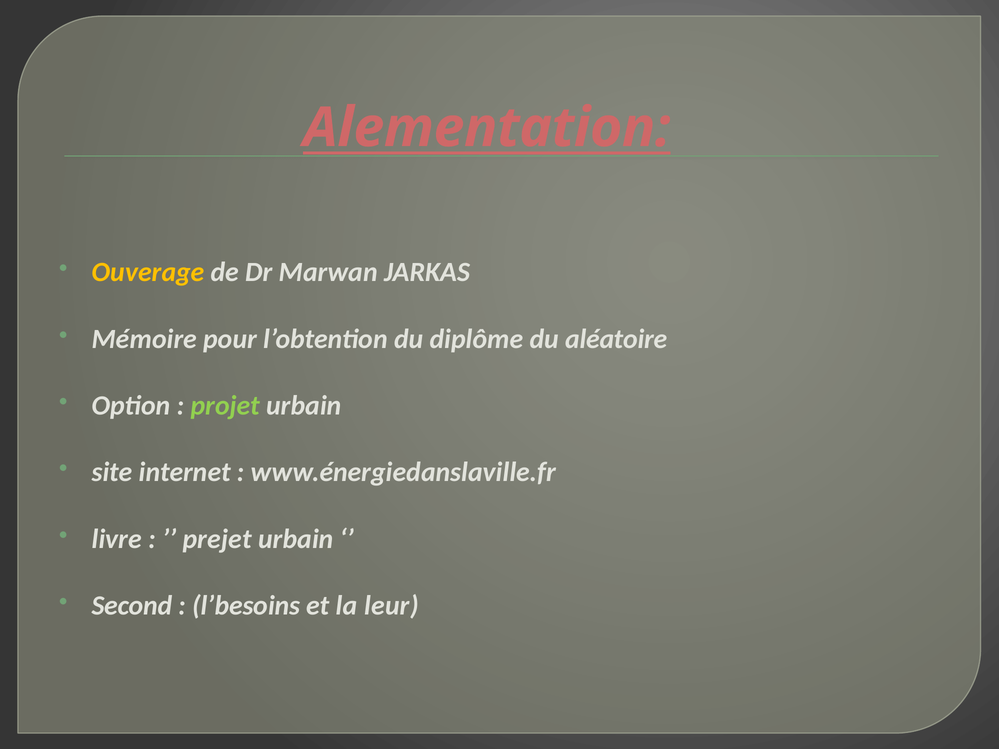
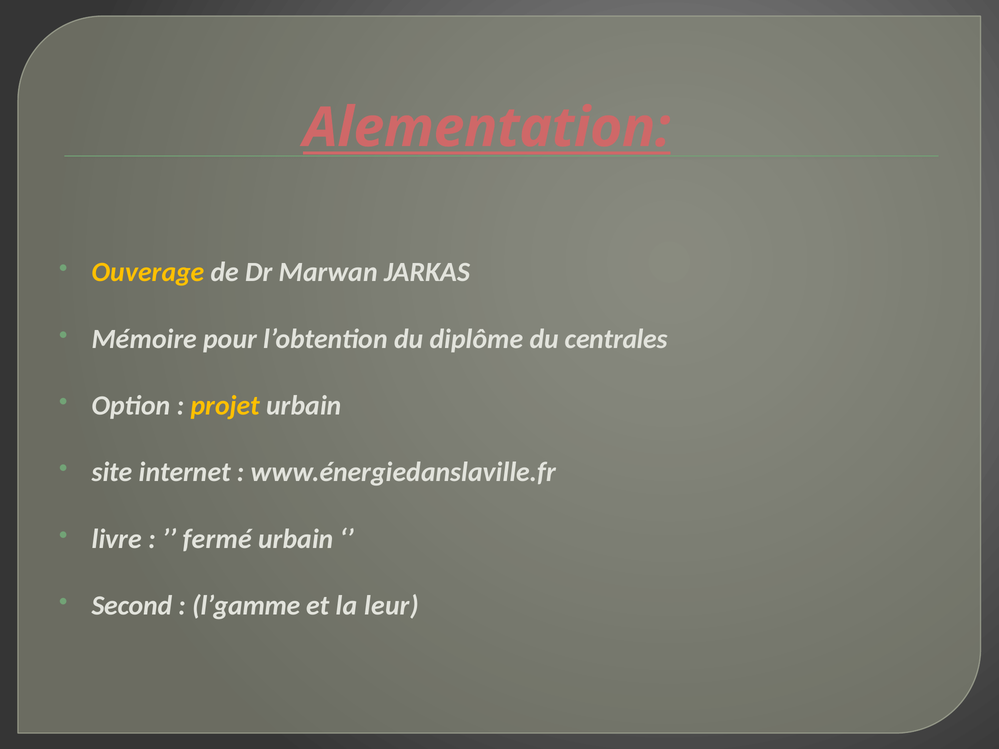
aléatoire: aléatoire -> centrales
projet colour: light green -> yellow
prejet: prejet -> fermé
l’besoins: l’besoins -> l’gamme
